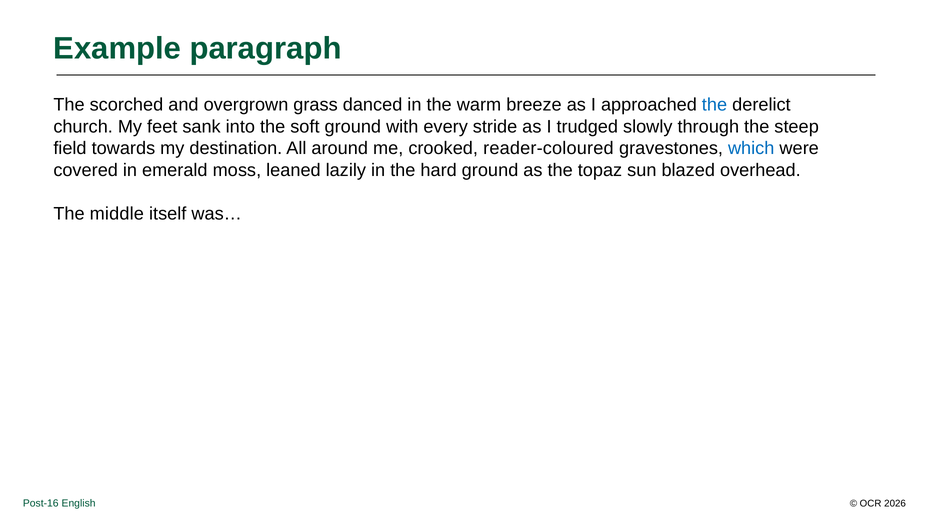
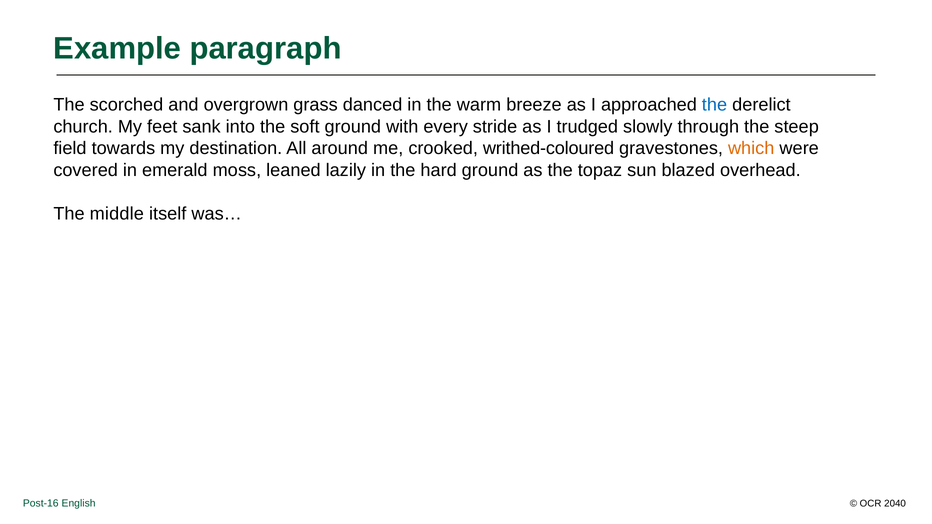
reader-coloured: reader-coloured -> writhed-coloured
which colour: blue -> orange
2026: 2026 -> 2040
